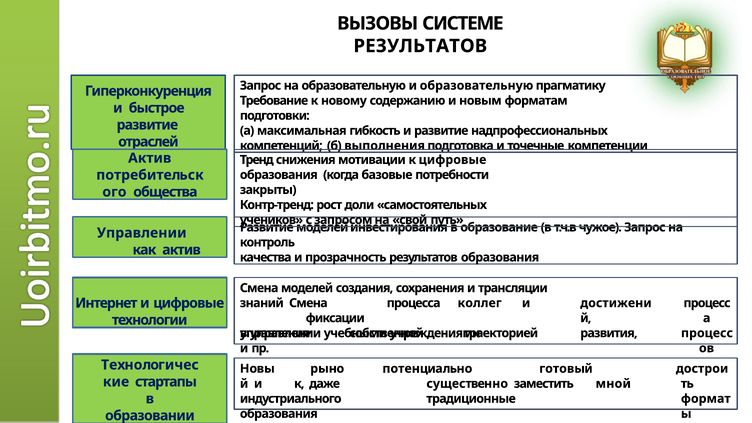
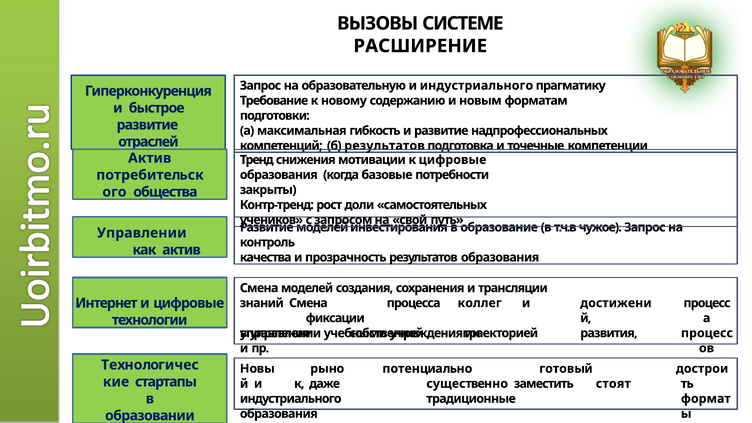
РЕЗУЛЬТАТОВ at (420, 46): РЕЗУЛЬТАТОВ -> РАСШИРЕНИЕ
и образовательную: образовательную -> индустриального
б выполнения: выполнения -> результатов
мной: мной -> стоят
